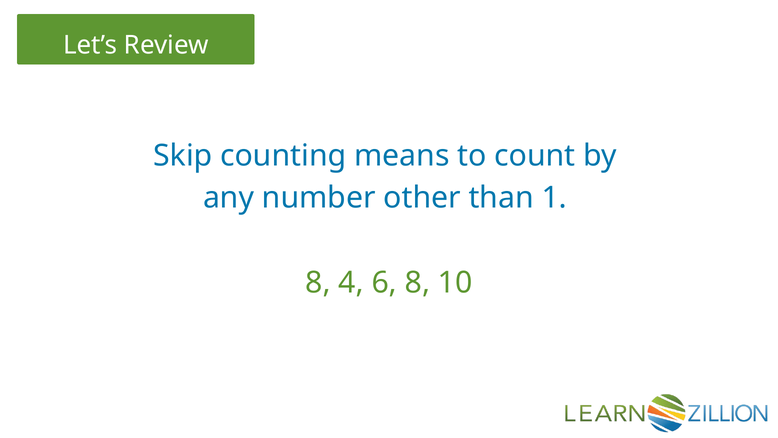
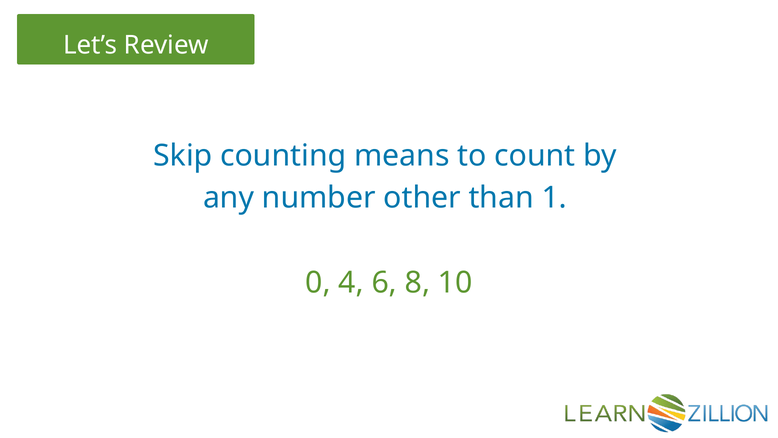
8 at (318, 283): 8 -> 0
